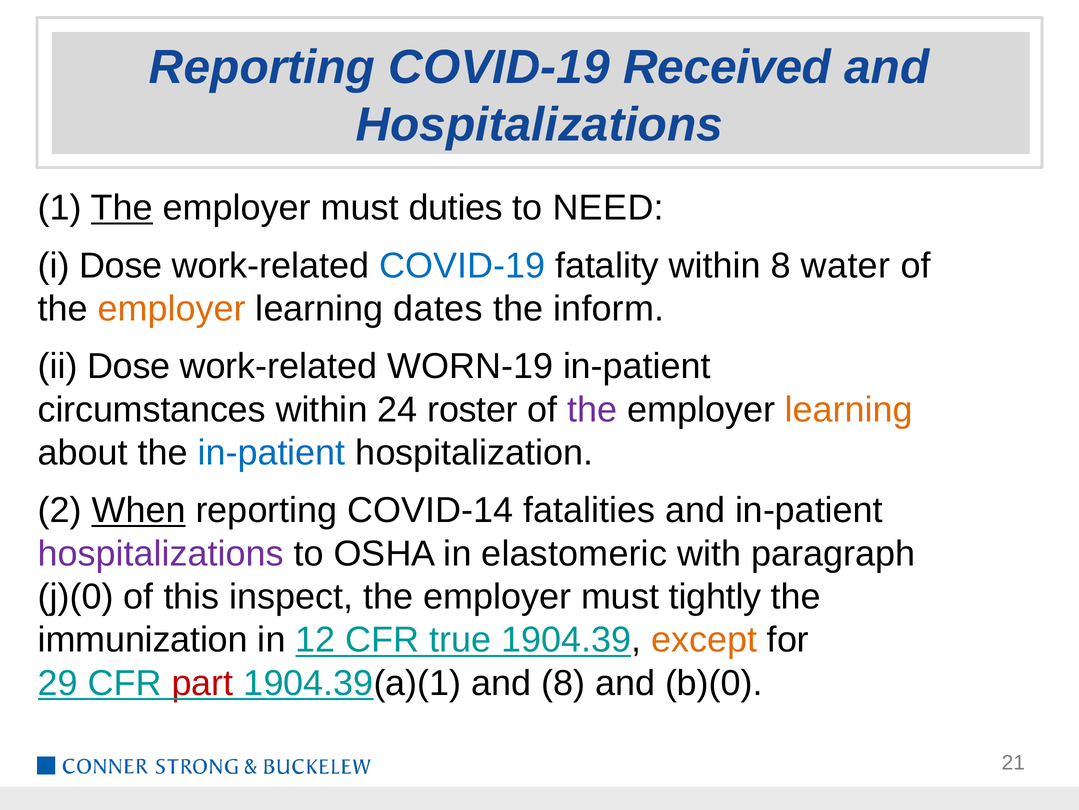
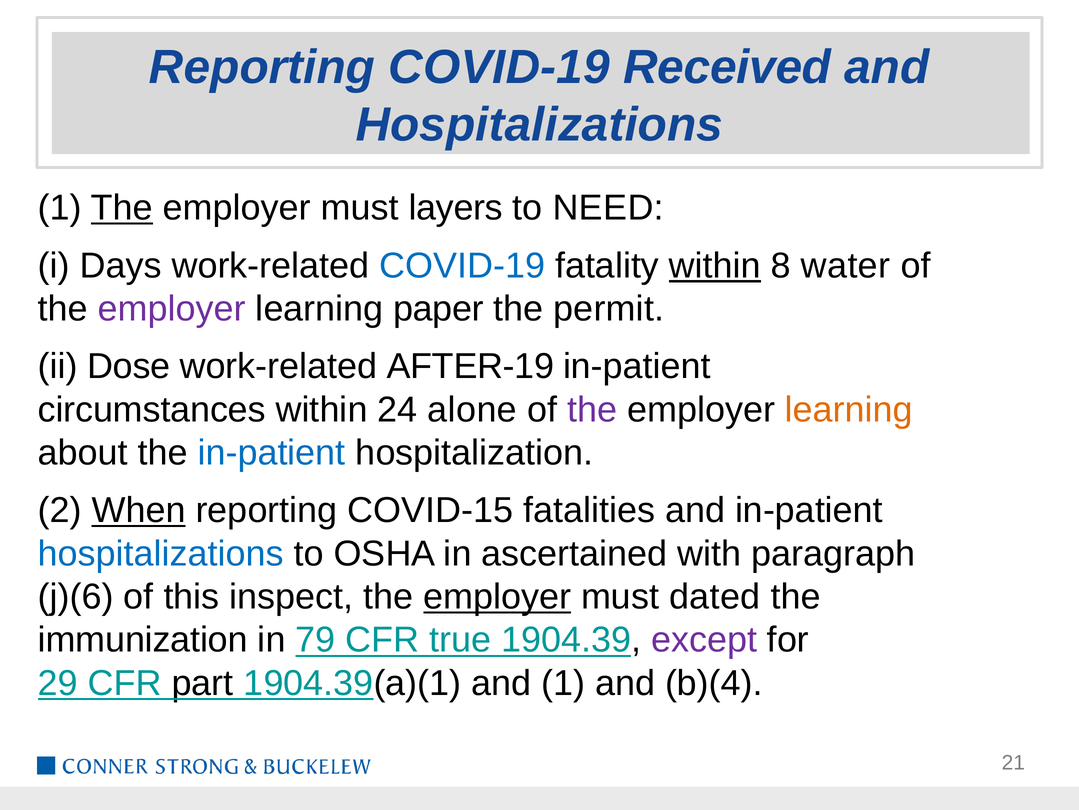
duties: duties -> layers
i Dose: Dose -> Days
within at (715, 265) underline: none -> present
employer at (172, 309) colour: orange -> purple
dates: dates -> paper
inform: inform -> permit
WORN-19: WORN-19 -> AFTER-19
roster: roster -> alone
COVID-14: COVID-14 -> COVID-15
hospitalizations at (161, 553) colour: purple -> blue
elastomeric: elastomeric -> ascertained
j)(0: j)(0 -> j)(6
employer at (497, 596) underline: none -> present
tightly: tightly -> dated
12: 12 -> 79
except colour: orange -> purple
part colour: red -> black
and 8: 8 -> 1
b)(0: b)(0 -> b)(4
